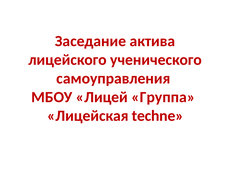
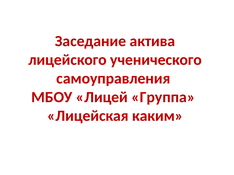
techne: techne -> каким
